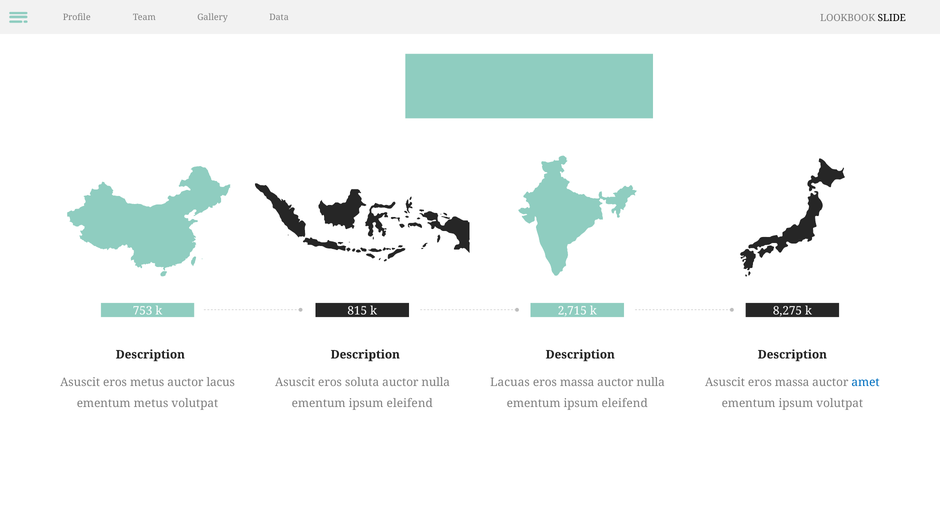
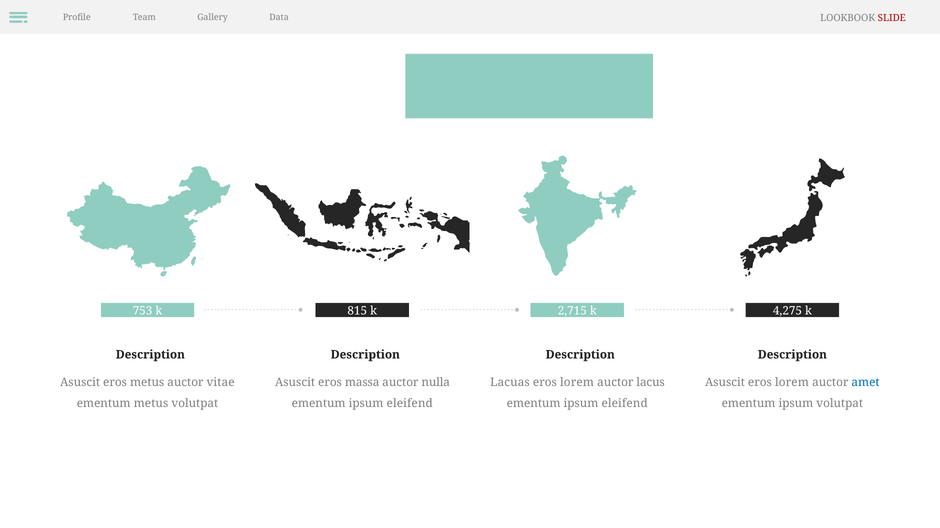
SLIDE colour: black -> red
8,275: 8,275 -> 4,275
lacus: lacus -> vitae
soluta: soluta -> massa
massa at (577, 383): massa -> lorem
nulla at (651, 383): nulla -> lacus
Asuscit eros massa: massa -> lorem
